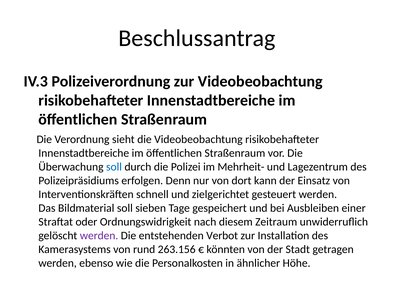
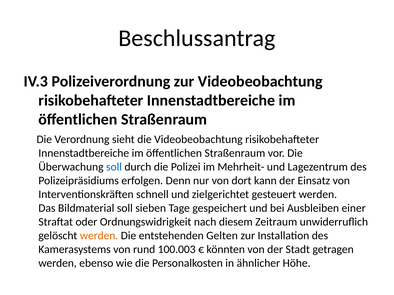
werden at (99, 236) colour: purple -> orange
Verbot: Verbot -> Gelten
263.156: 263.156 -> 100.003
